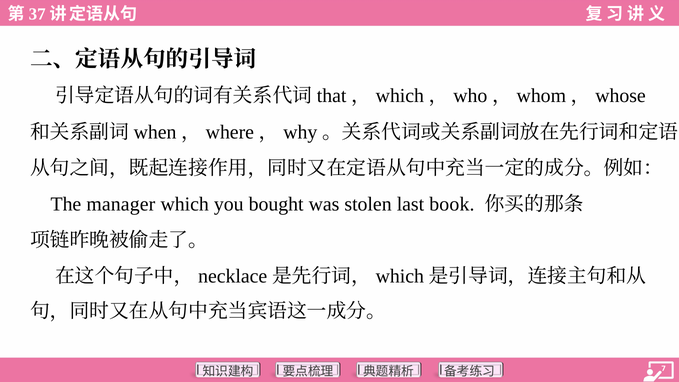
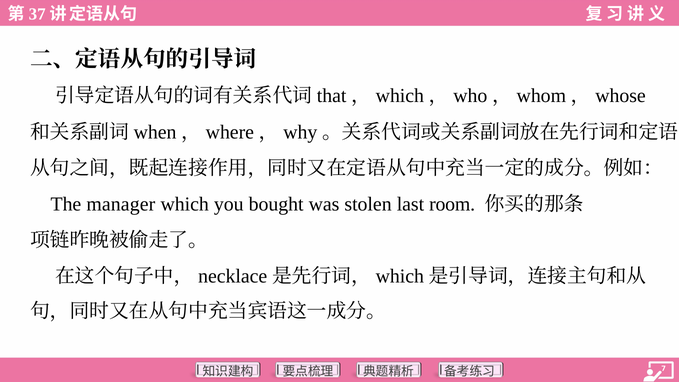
book: book -> room
